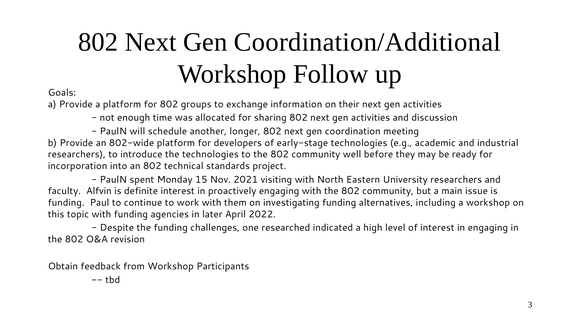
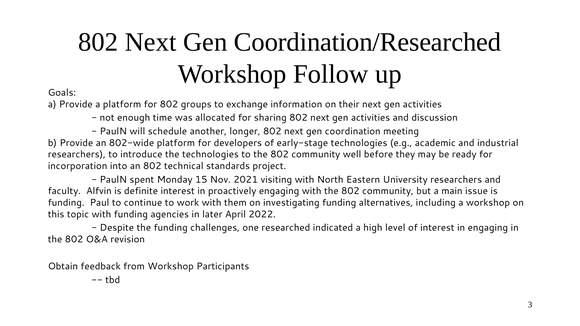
Coordination/Additional: Coordination/Additional -> Coordination/Researched
